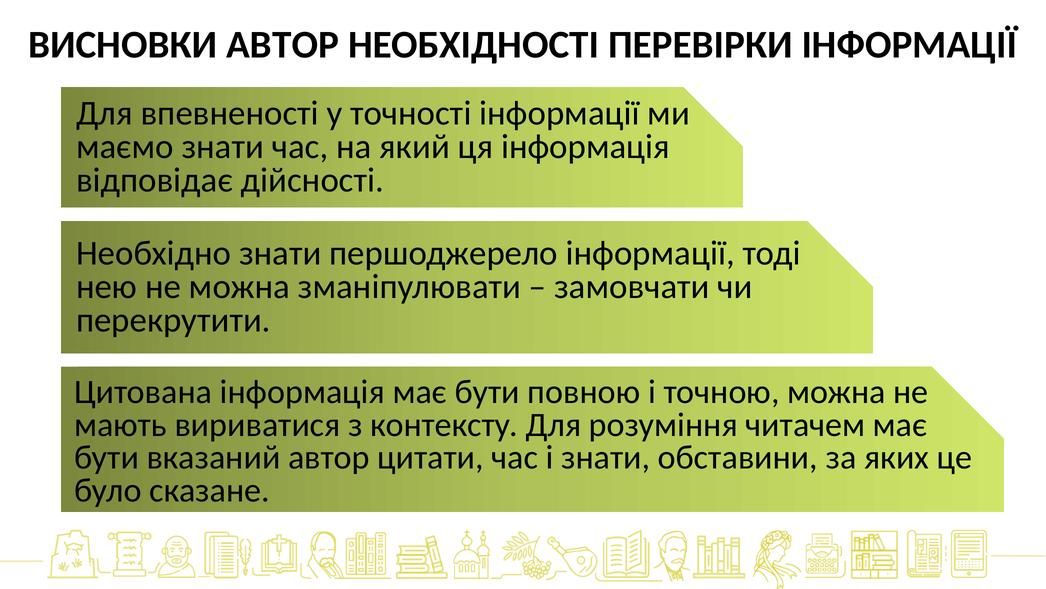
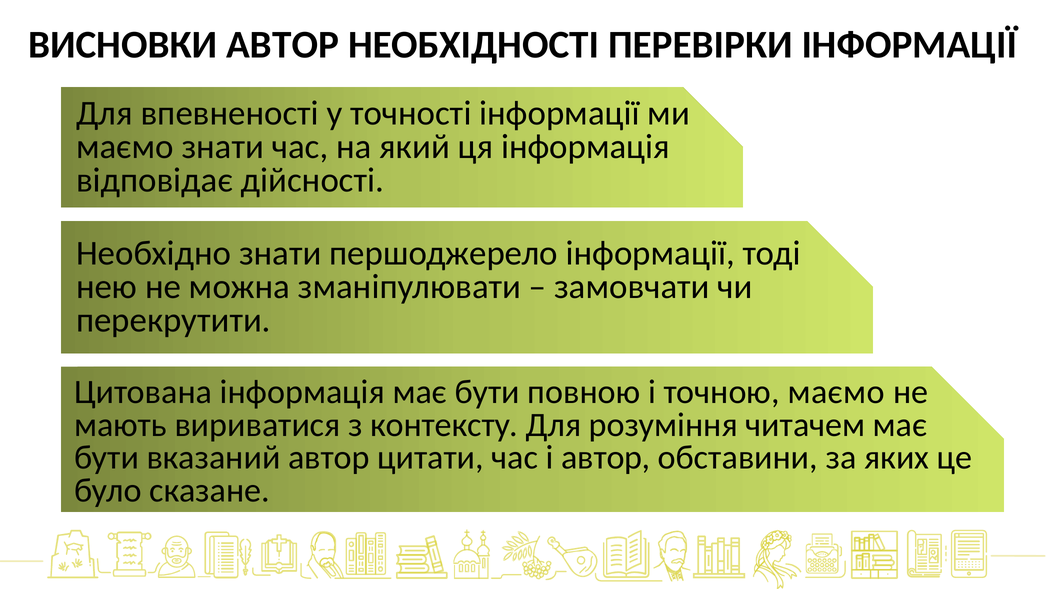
точною можна: можна -> маємо
і знати: знати -> автор
